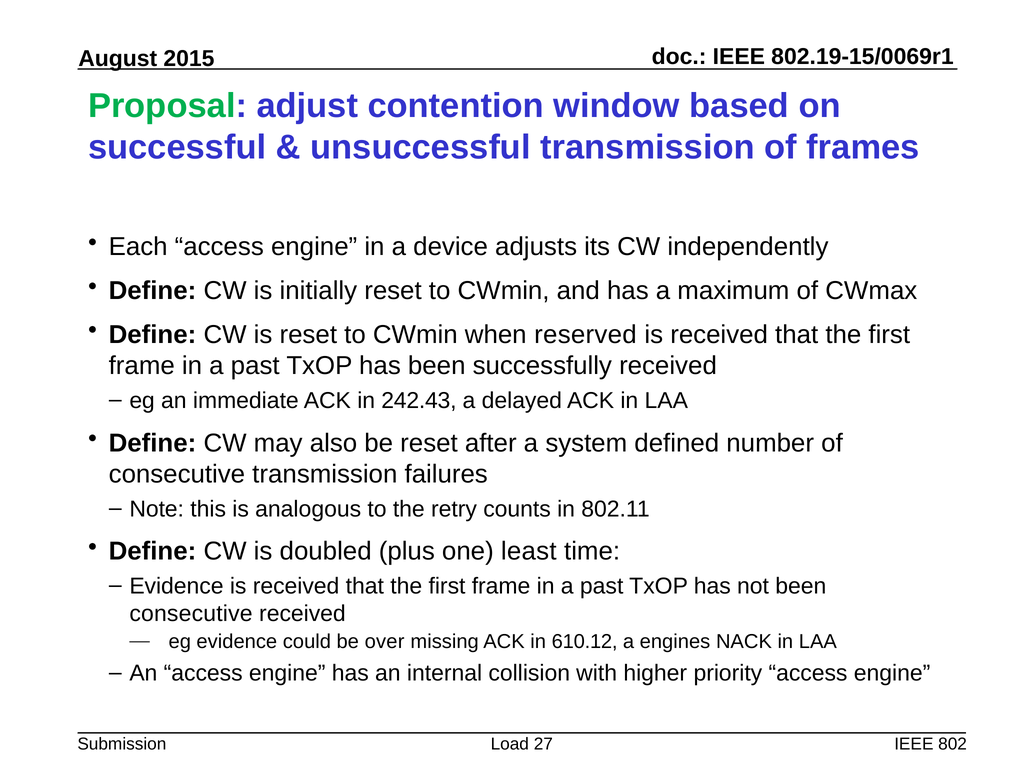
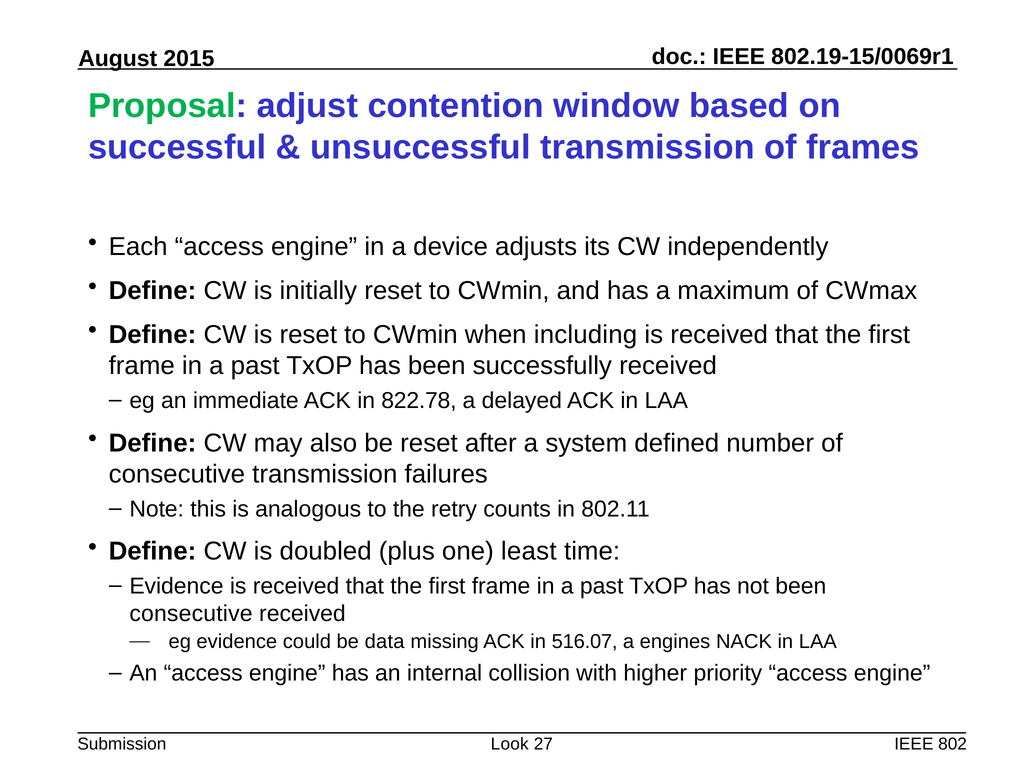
reserved: reserved -> including
242.43: 242.43 -> 822.78
over: over -> data
610.12: 610.12 -> 516.07
Load: Load -> Look
